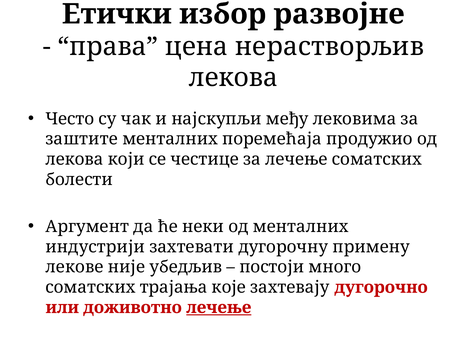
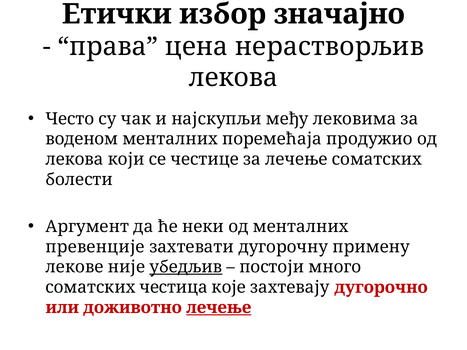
развојне: развојне -> значајно
заштите: заштите -> воденом
индустрији: индустрији -> превенције
убедљив underline: none -> present
трајања: трајања -> честица
